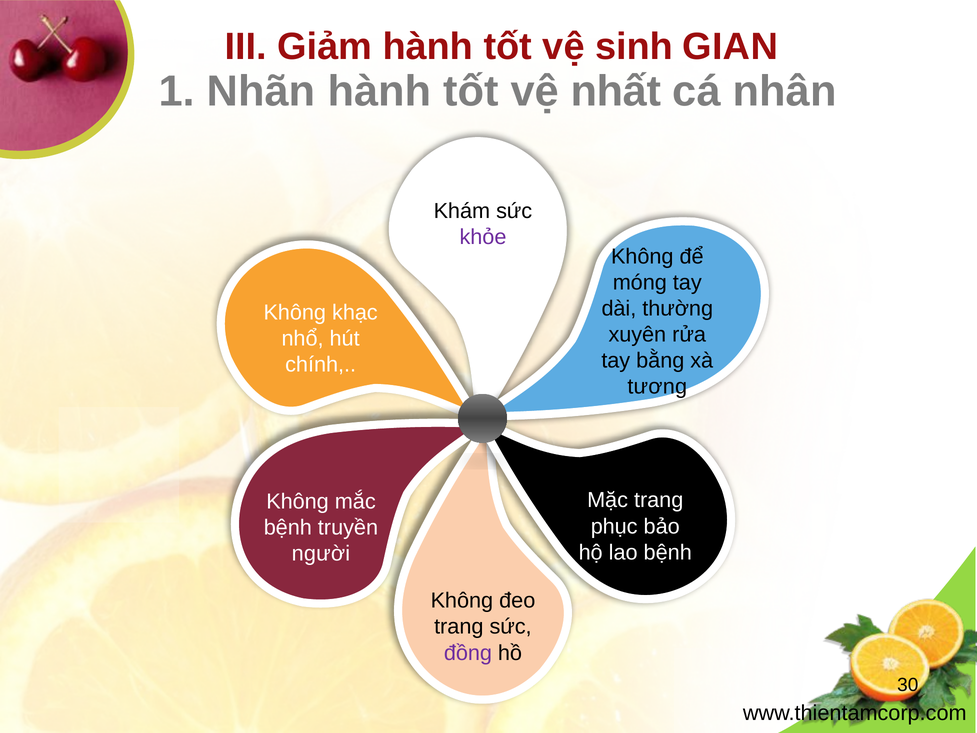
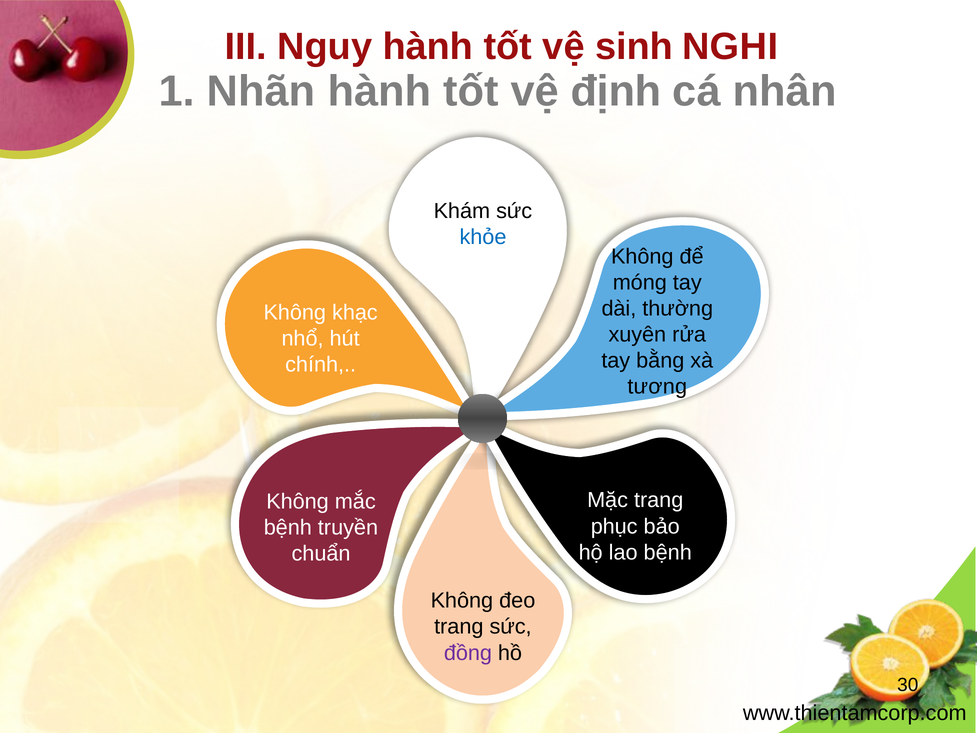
Giảm: Giảm -> Nguy
GIAN: GIAN -> NGHI
nhất: nhất -> định
khỏe colour: purple -> blue
người: người -> chuẩn
